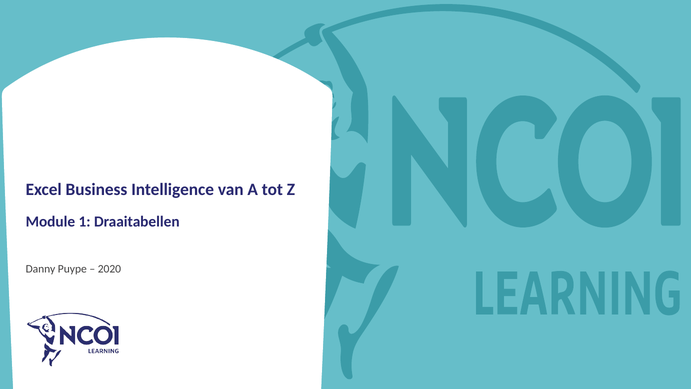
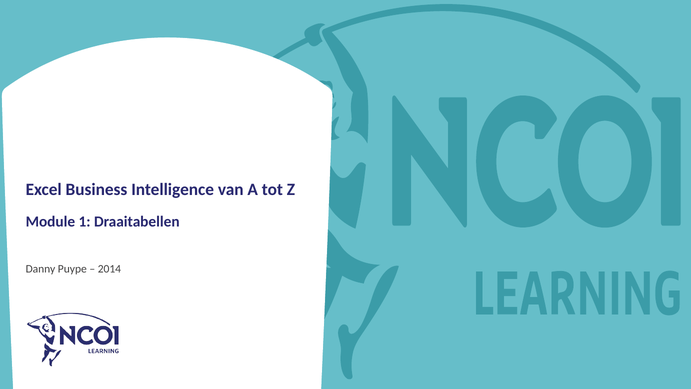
2020: 2020 -> 2014
